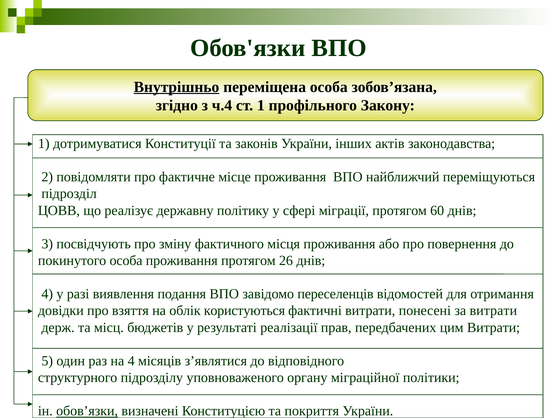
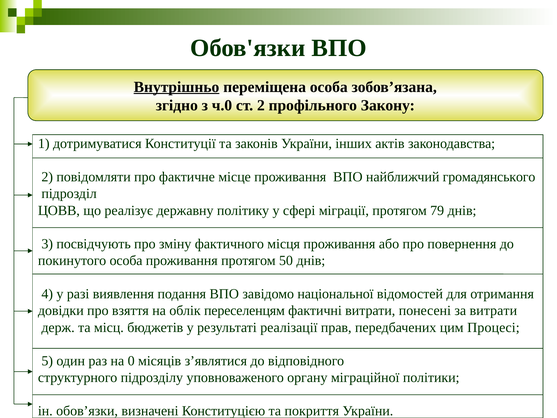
ч.4: ч.4 -> ч.0
ст 1: 1 -> 2
переміщуються: переміщуються -> громадянського
60: 60 -> 79
26: 26 -> 50
переселенців: переселенців -> національної
користуються: користуються -> переселенцям
цим Витрати: Витрати -> Процесі
на 4: 4 -> 0
обов’язки underline: present -> none
